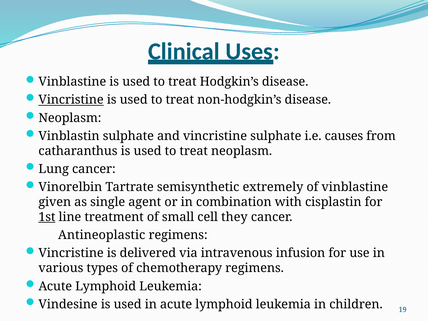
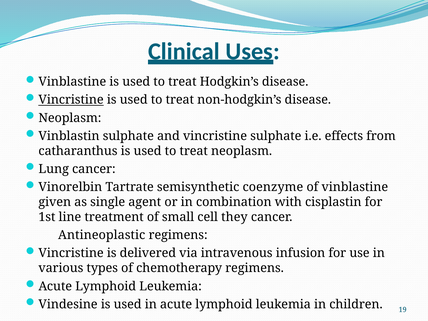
causes: causes -> effects
extremely: extremely -> coenzyme
1st underline: present -> none
